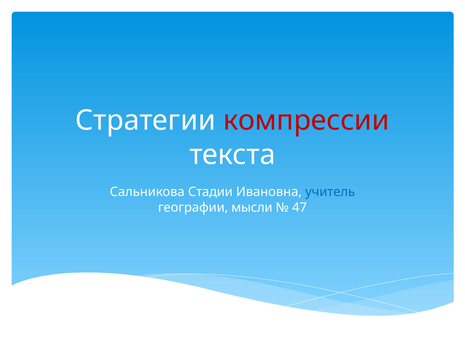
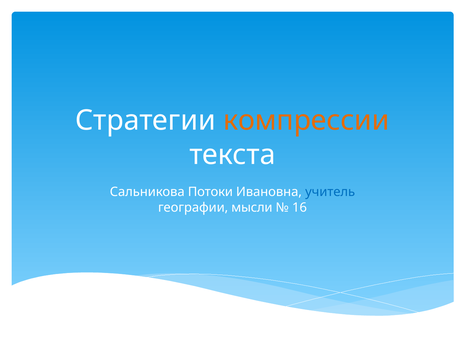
компрессии colour: red -> orange
Стадии: Стадии -> Потоки
47: 47 -> 16
